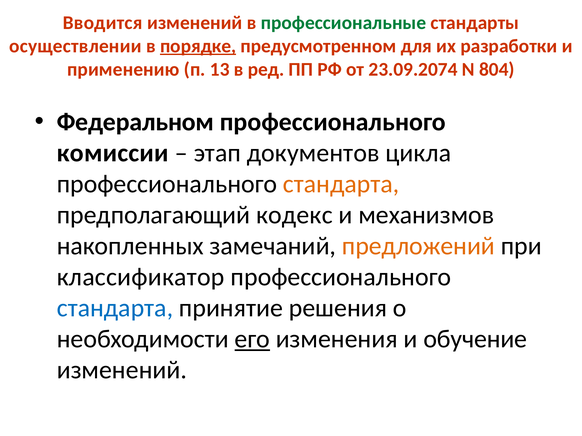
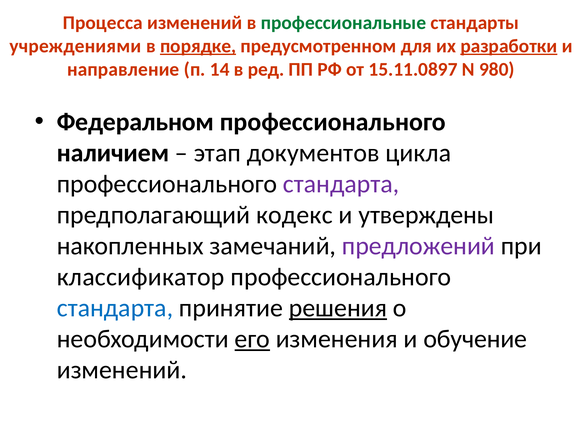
Вводится: Вводится -> Процесса
осуществлении: осуществлении -> учреждениями
разработки underline: none -> present
применению: применению -> направление
13: 13 -> 14
23.09.2074: 23.09.2074 -> 15.11.0897
804: 804 -> 980
комиссии: комиссии -> наличием
стандарта at (341, 184) colour: orange -> purple
механизмов: механизмов -> утверждены
предложений colour: orange -> purple
решения underline: none -> present
